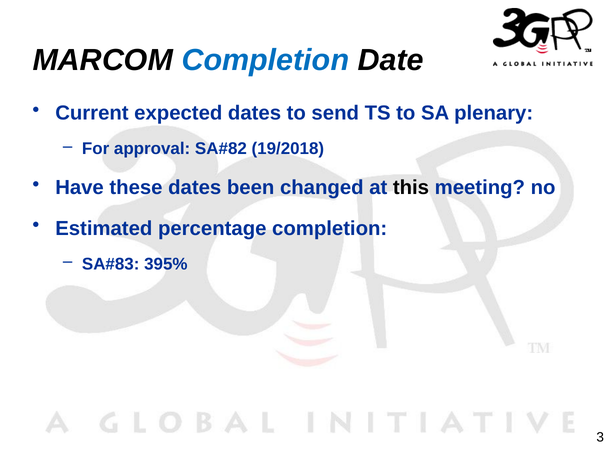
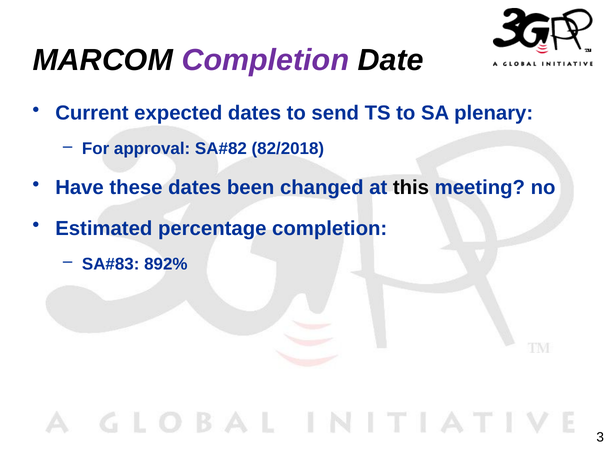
Completion at (265, 60) colour: blue -> purple
19/2018: 19/2018 -> 82/2018
395%: 395% -> 892%
